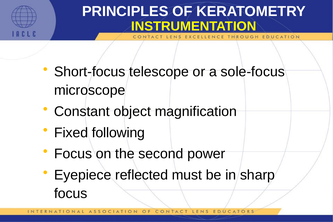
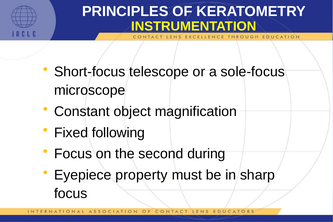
power: power -> during
reflected: reflected -> property
